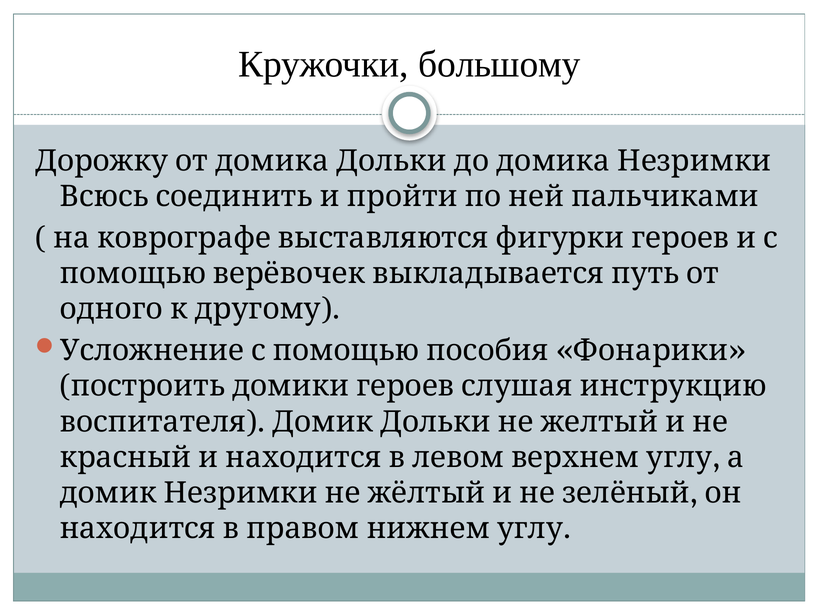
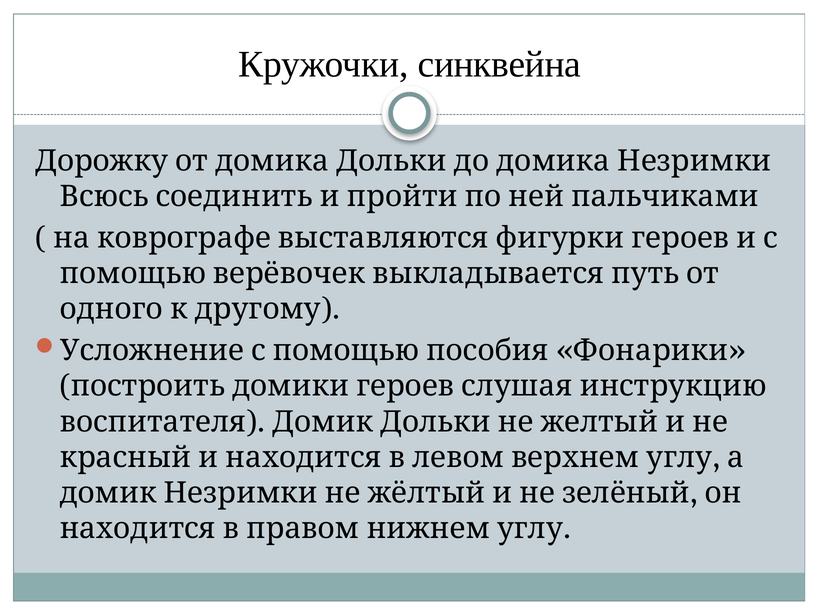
большому: большому -> синквейна
